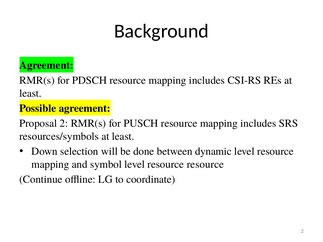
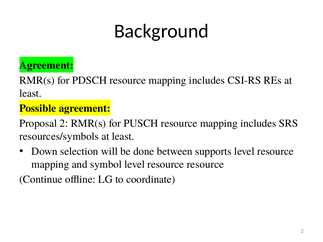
dynamic: dynamic -> supports
